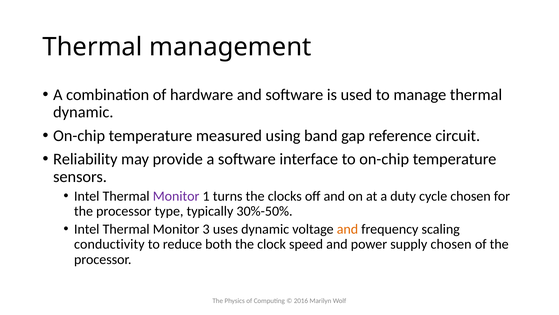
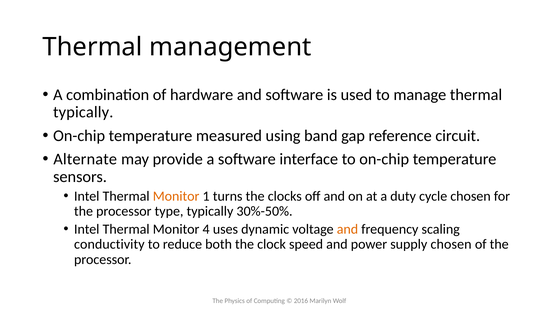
dynamic at (83, 112): dynamic -> typically
Reliability: Reliability -> Alternate
Monitor at (176, 196) colour: purple -> orange
3: 3 -> 4
